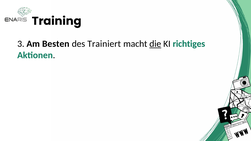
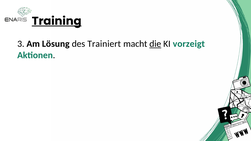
Training underline: none -> present
Besten: Besten -> Lösung
richtiges: richtiges -> vorzeigt
